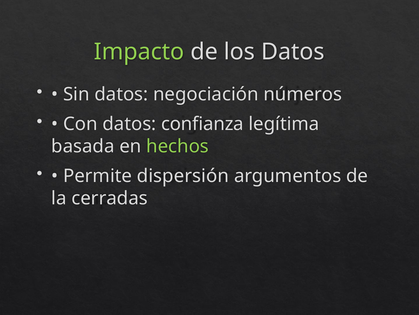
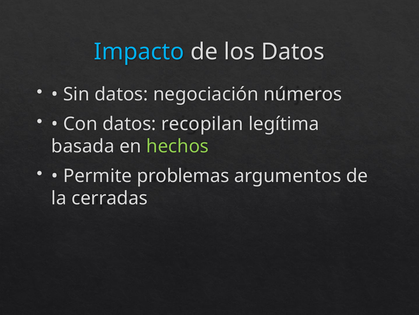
Impacto colour: light green -> light blue
confianza: confianza -> recopilan
dispersión: dispersión -> problemas
